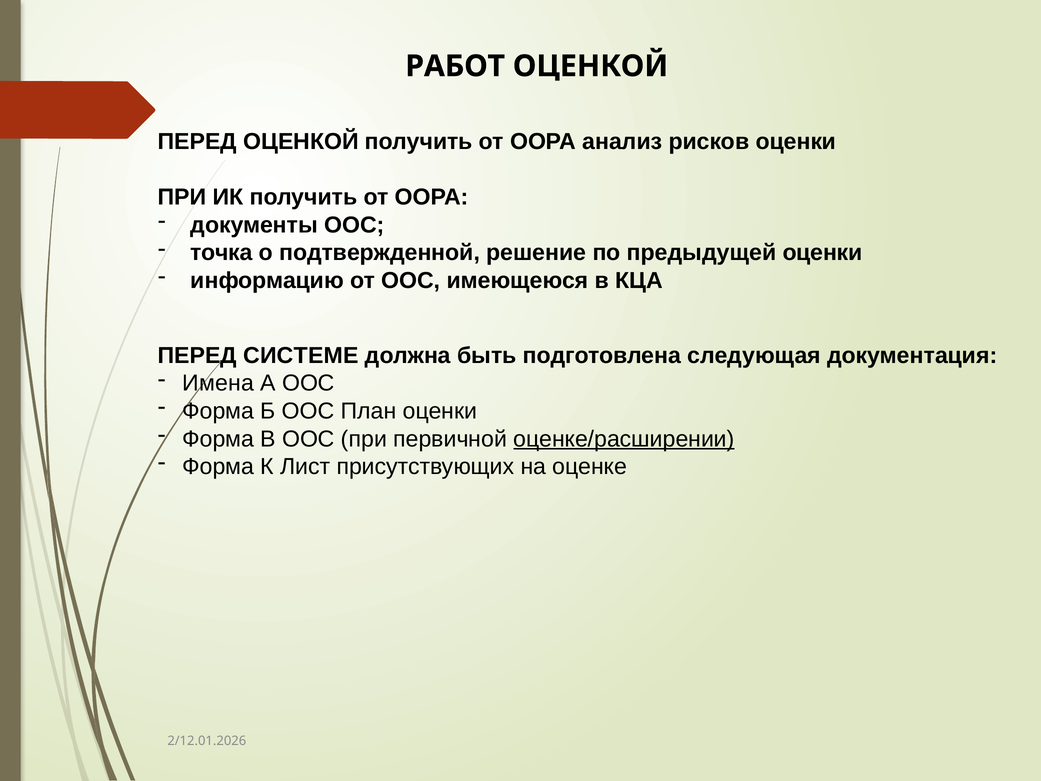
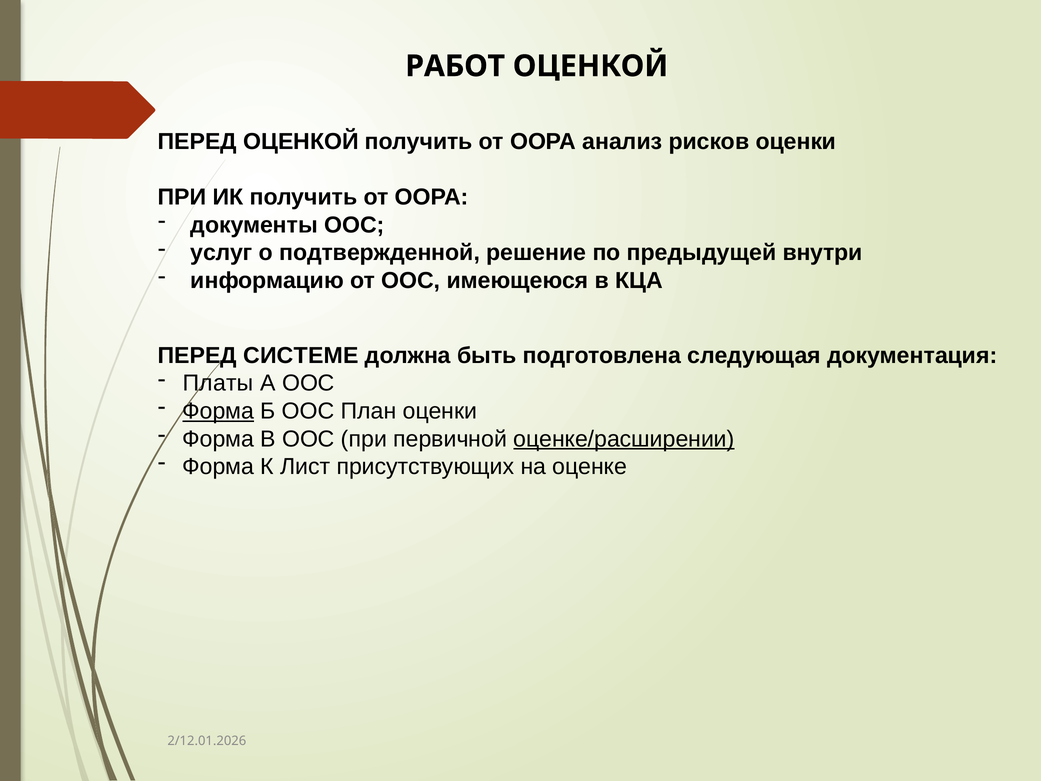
точка: точка -> услуг
предыдущей оценки: оценки -> внутри
Имена: Имена -> Платы
Форма at (218, 411) underline: none -> present
